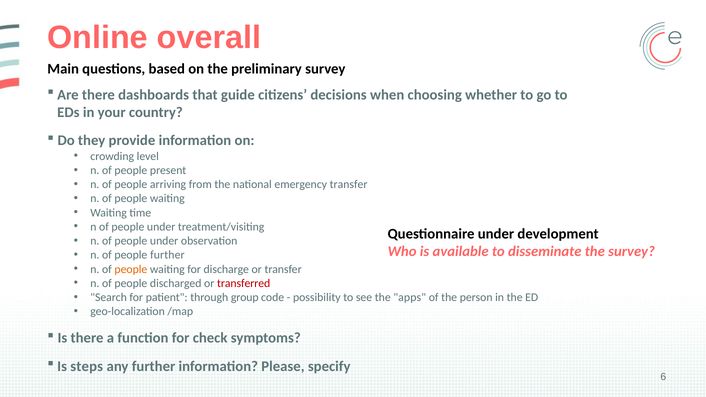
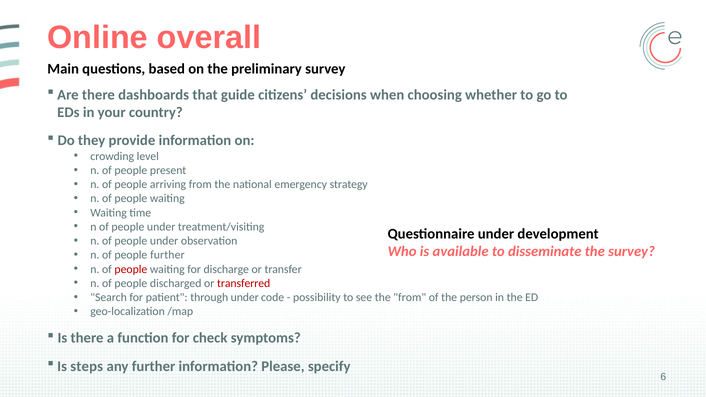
emergency transfer: transfer -> strategy
people at (131, 269) colour: orange -> red
through group: group -> under
the apps: apps -> from
